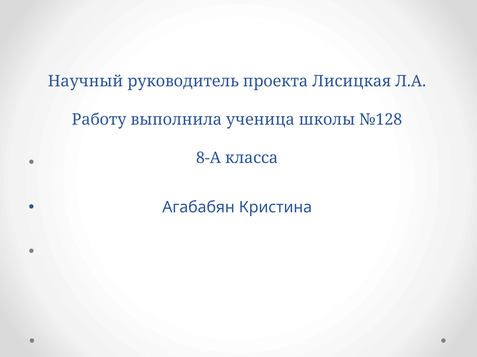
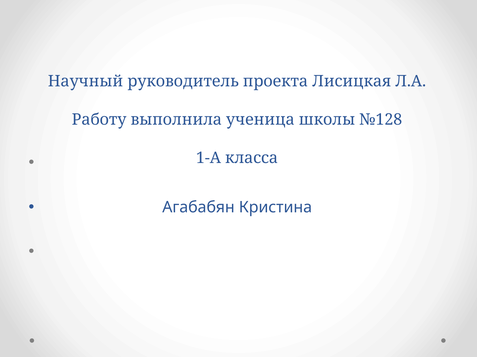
8-А: 8-А -> 1-А
